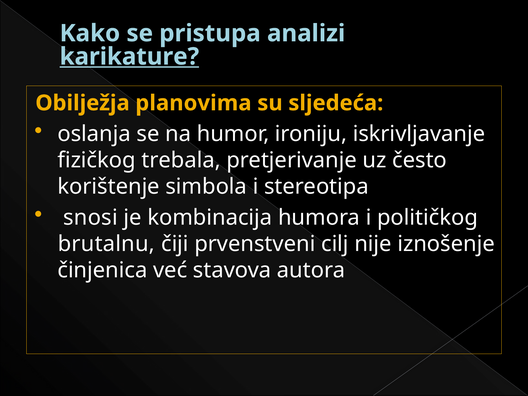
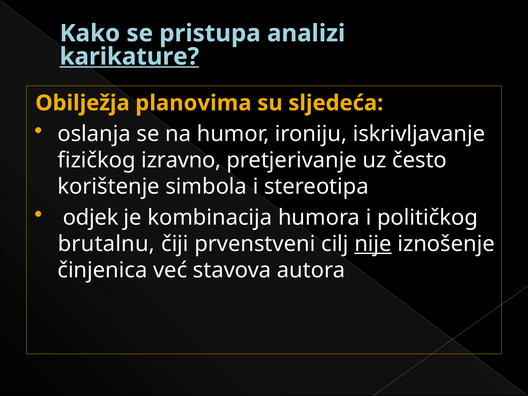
trebala: trebala -> izravno
snosi: snosi -> odjek
nije underline: none -> present
